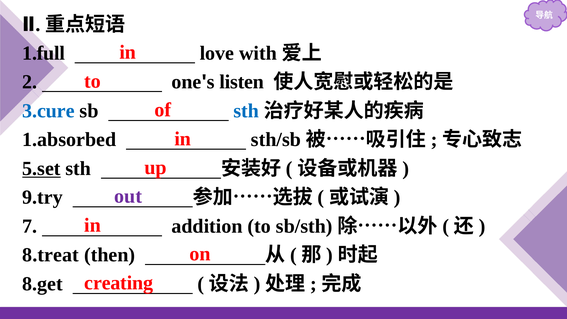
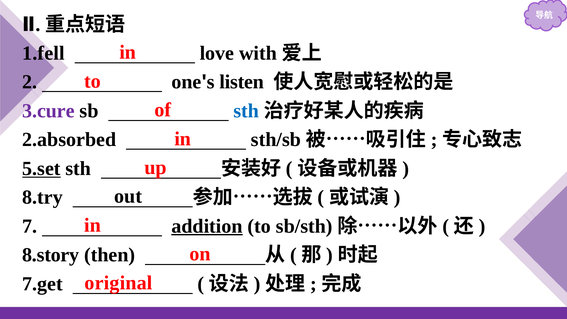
1.full: 1.full -> 1.fell
3.cure colour: blue -> purple
1.absorbed: 1.absorbed -> 2.absorbed
out colour: purple -> black
9.try: 9.try -> 8.try
addition underline: none -> present
8.treat: 8.treat -> 8.story
creating: creating -> original
8.get: 8.get -> 7.get
